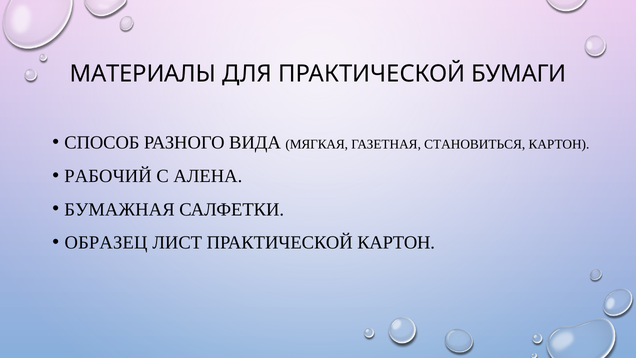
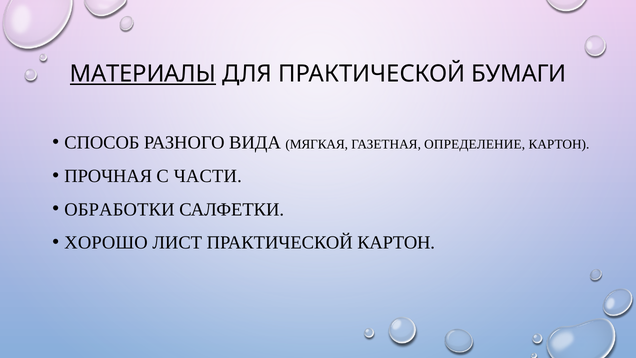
МАТЕРИАЛЫ underline: none -> present
СТАНОВИТЬСЯ: СТАНОВИТЬСЯ -> ОПРЕДЕЛЕНИЕ
РАБОЧИЙ: РАБОЧИЙ -> ПРОЧНАЯ
АЛЕНА: АЛЕНА -> ЧАСТИ
БУМАЖНАЯ: БУМАЖНАЯ -> ОБРАБОТКИ
ОБРАЗЕЦ: ОБРАЗЕЦ -> ХОРОШО
